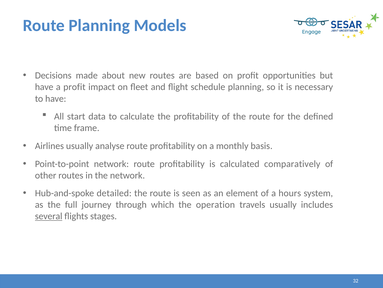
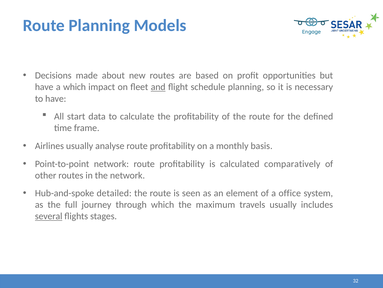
a profit: profit -> which
and underline: none -> present
hours: hours -> office
operation: operation -> maximum
